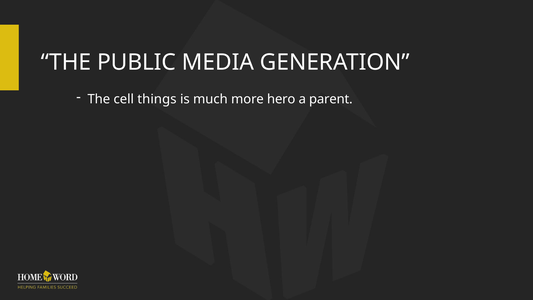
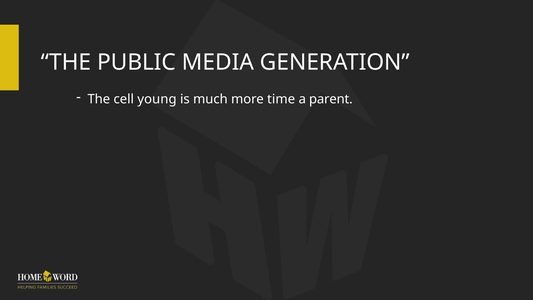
things: things -> young
hero: hero -> time
